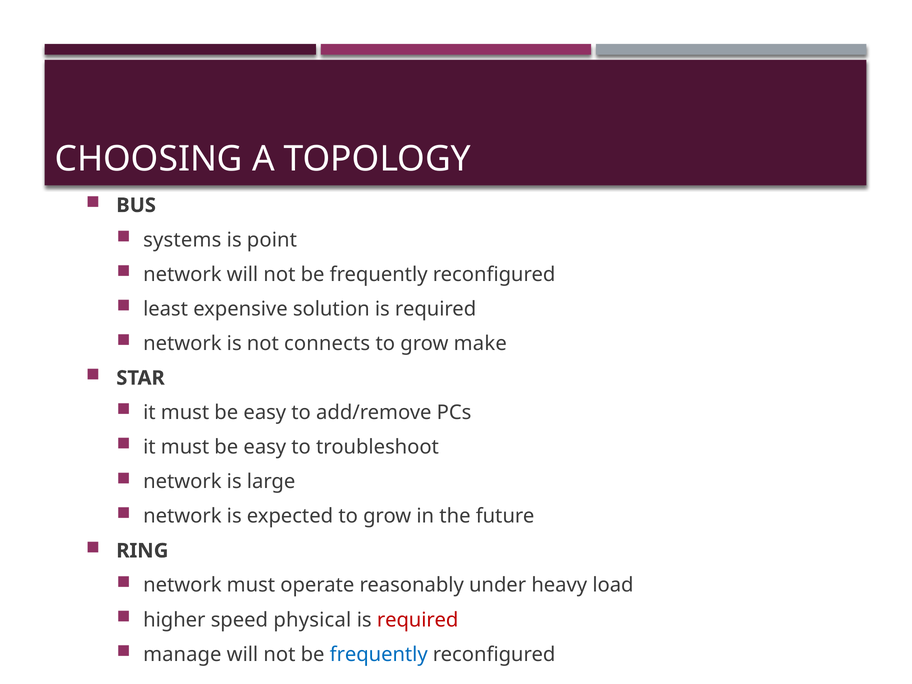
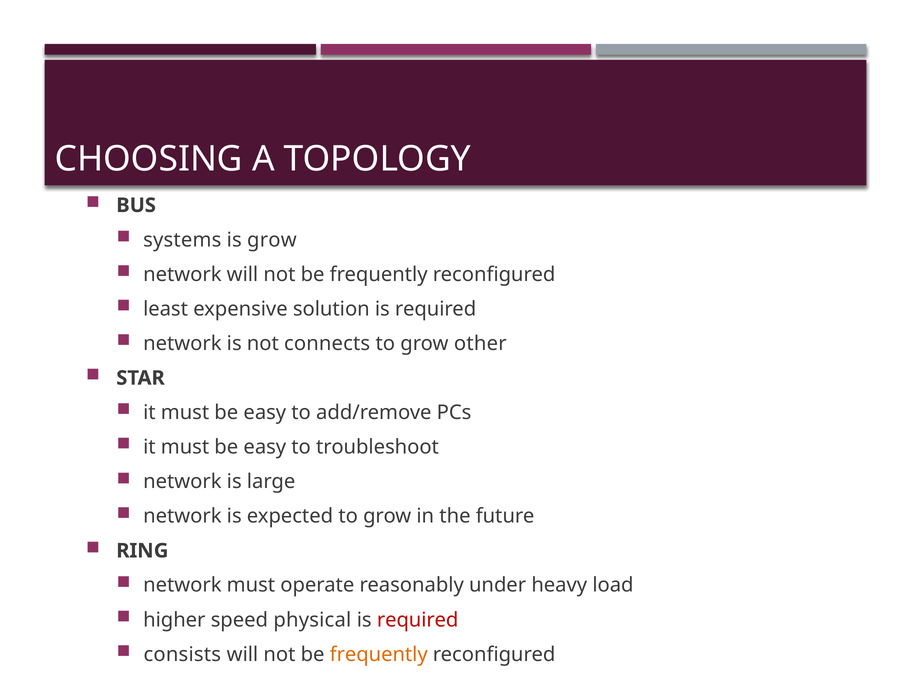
is point: point -> grow
make: make -> other
manage: manage -> consists
frequently at (379, 654) colour: blue -> orange
